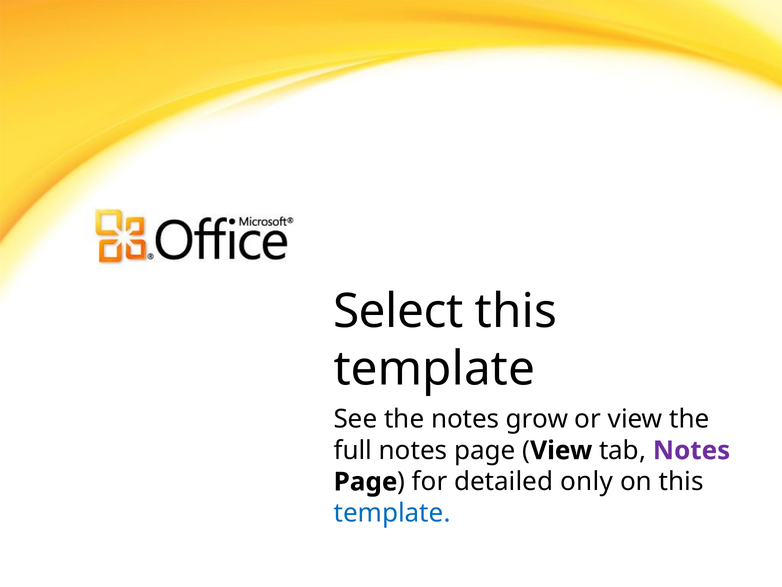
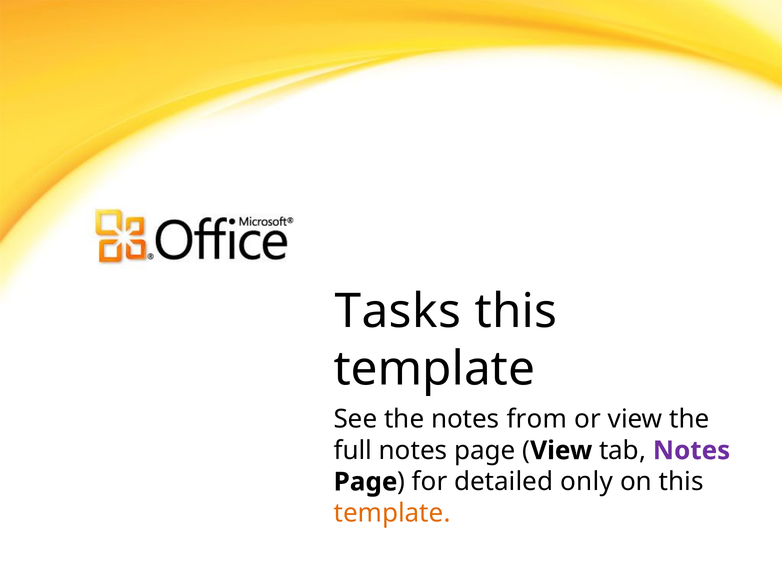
Select: Select -> Tasks
grow: grow -> from
template at (392, 513) colour: blue -> orange
